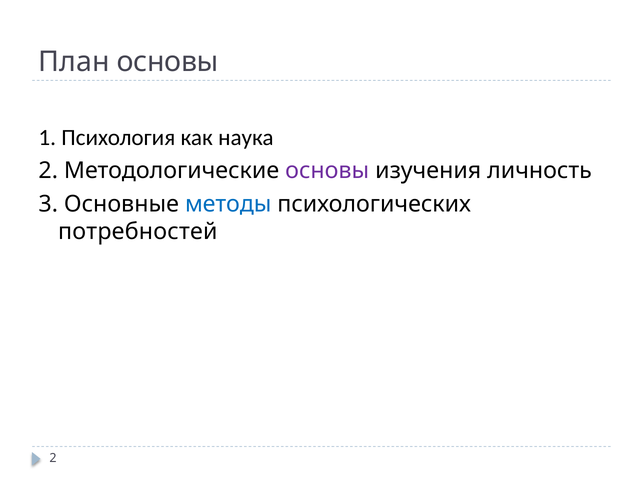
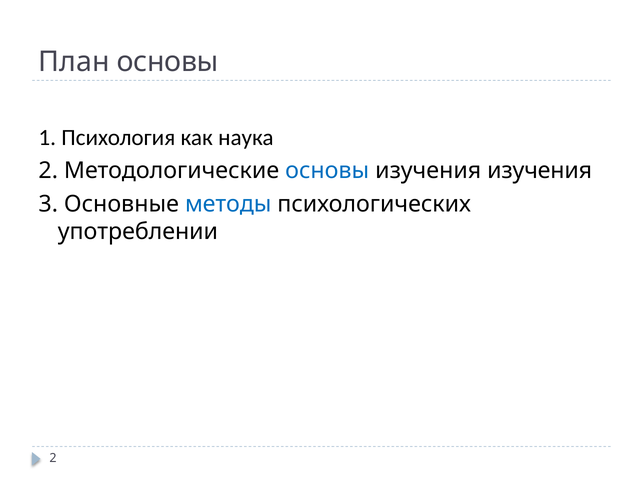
основы at (327, 171) colour: purple -> blue
изучения личность: личность -> изучения
потребностей: потребностей -> употреблении
